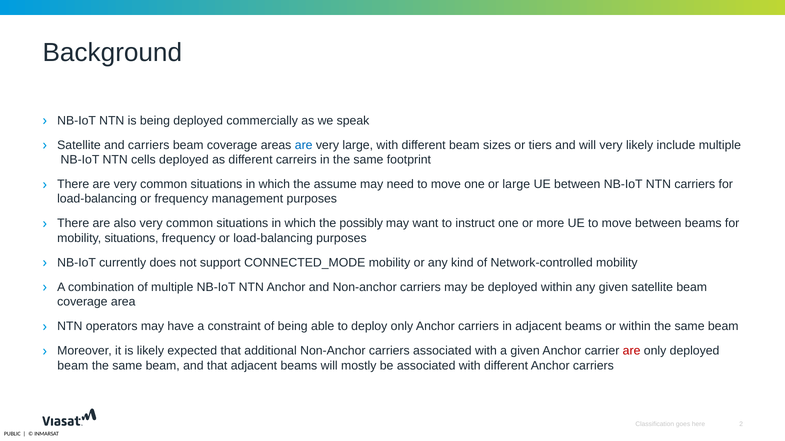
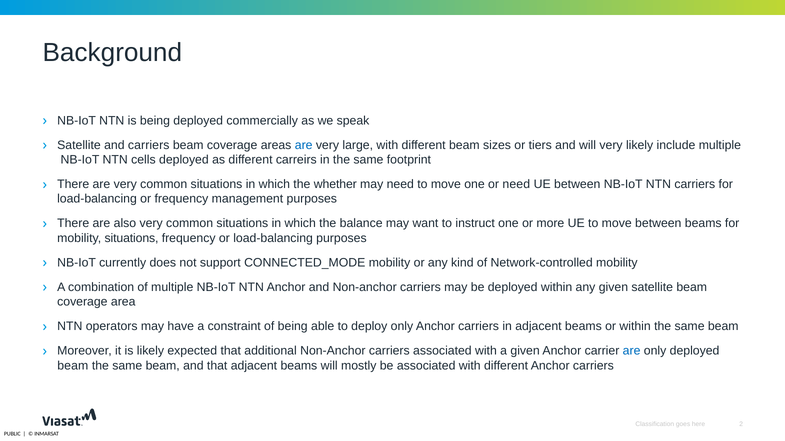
assume: assume -> whether
or large: large -> need
possibly: possibly -> balance
are at (632, 351) colour: red -> blue
